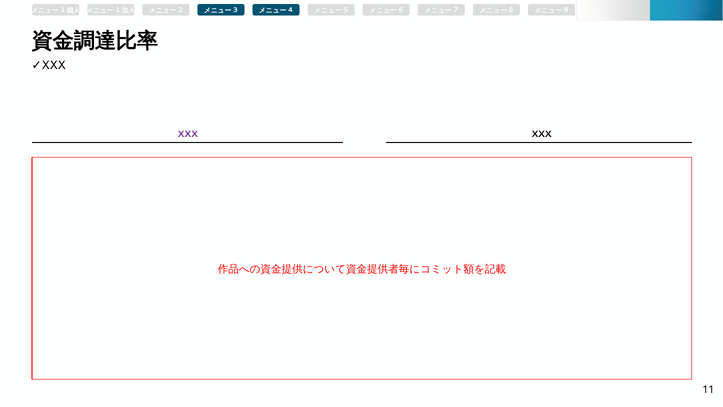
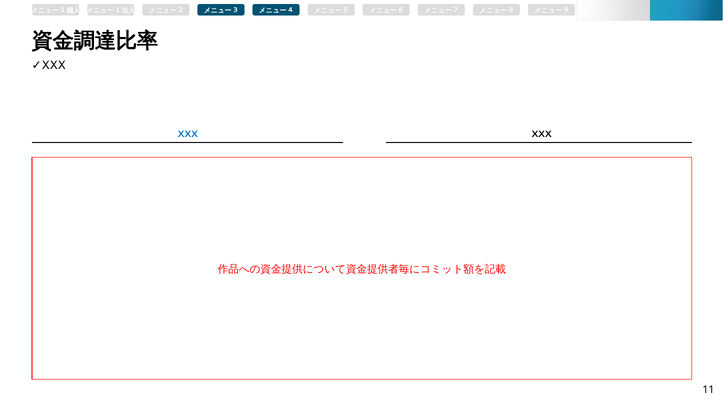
XXX at (188, 134) colour: purple -> blue
